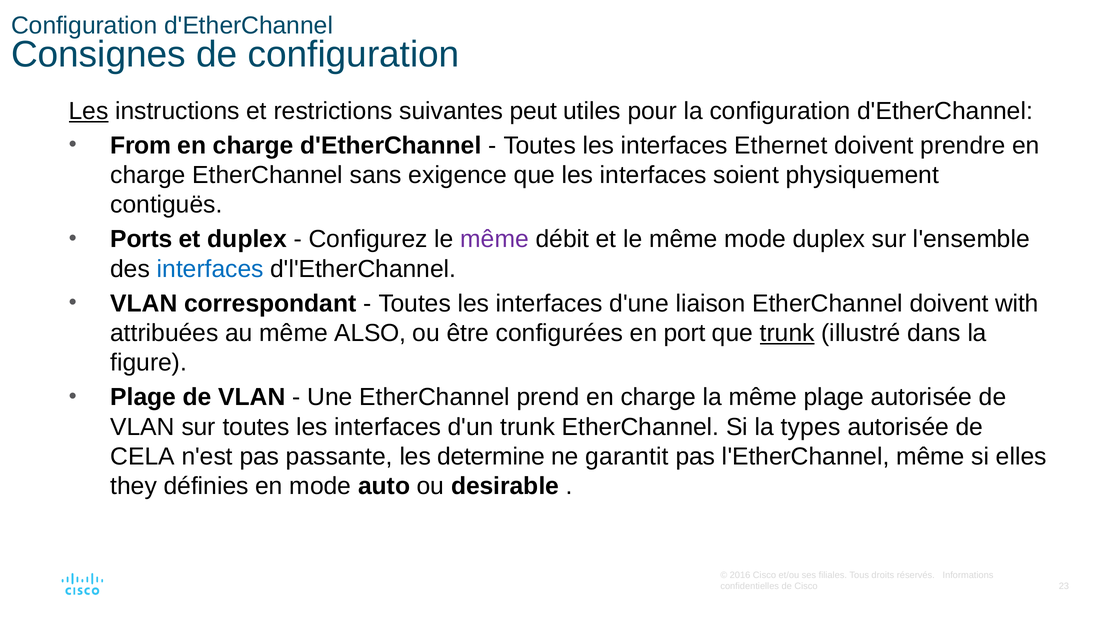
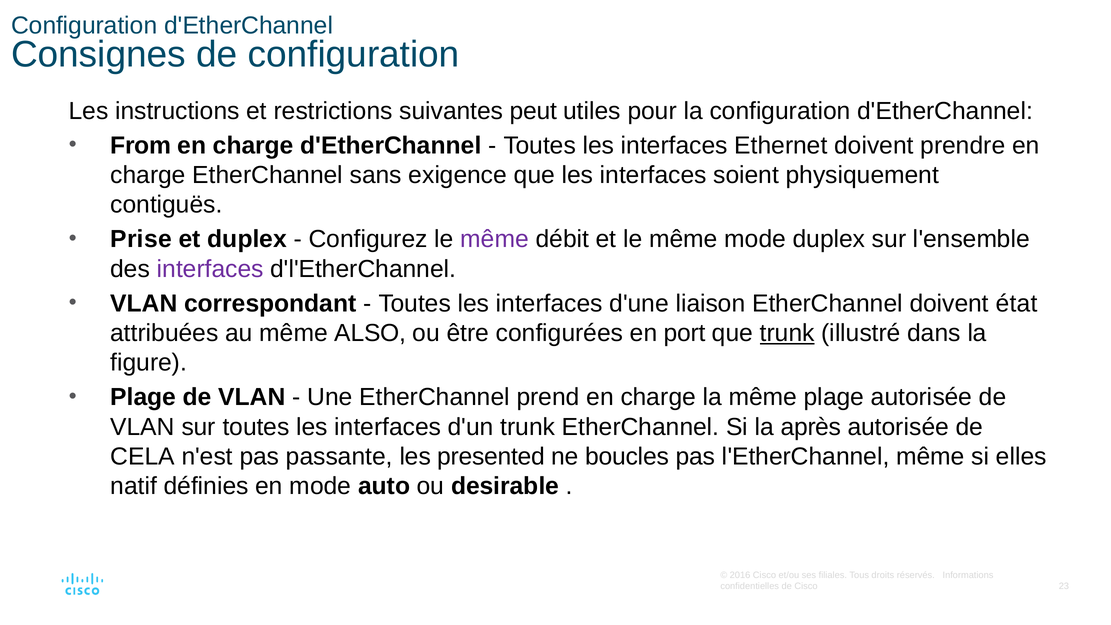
Les at (89, 111) underline: present -> none
Ports: Ports -> Prise
interfaces at (210, 269) colour: blue -> purple
with: with -> état
types: types -> après
determine: determine -> presented
garantit: garantit -> boucles
they: they -> natif
